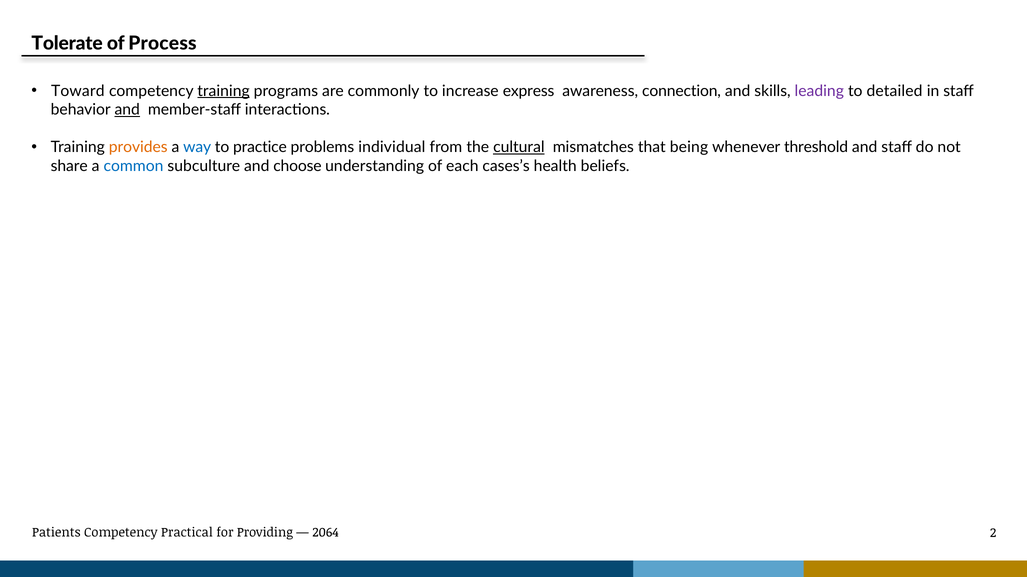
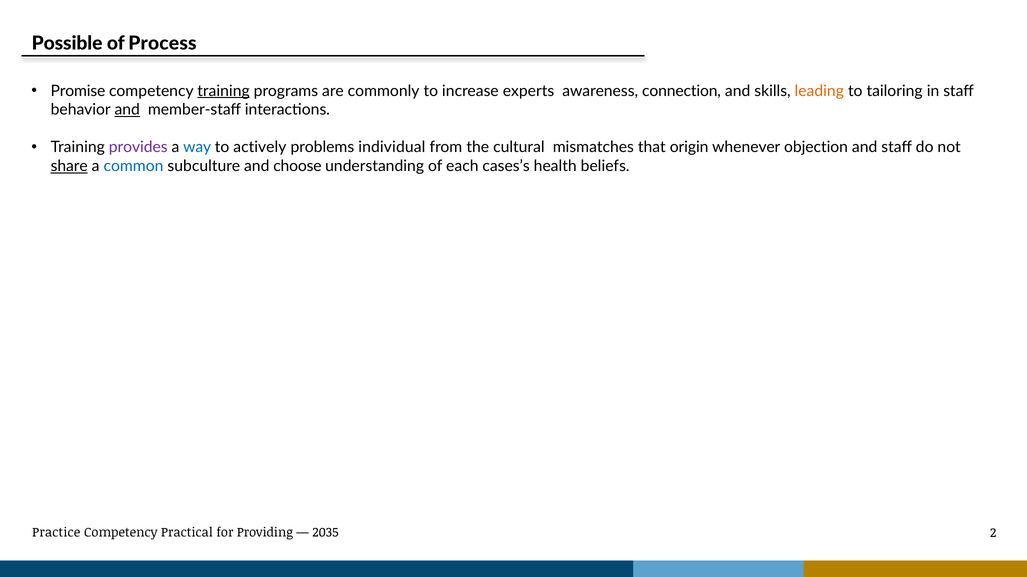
Tolerate: Tolerate -> Possible
Toward: Toward -> Promise
express: express -> experts
leading colour: purple -> orange
detailed: detailed -> tailoring
provides colour: orange -> purple
practice: practice -> actively
cultural underline: present -> none
being: being -> origin
threshold: threshold -> objection
share underline: none -> present
Patients: Patients -> Practice
2064: 2064 -> 2035
